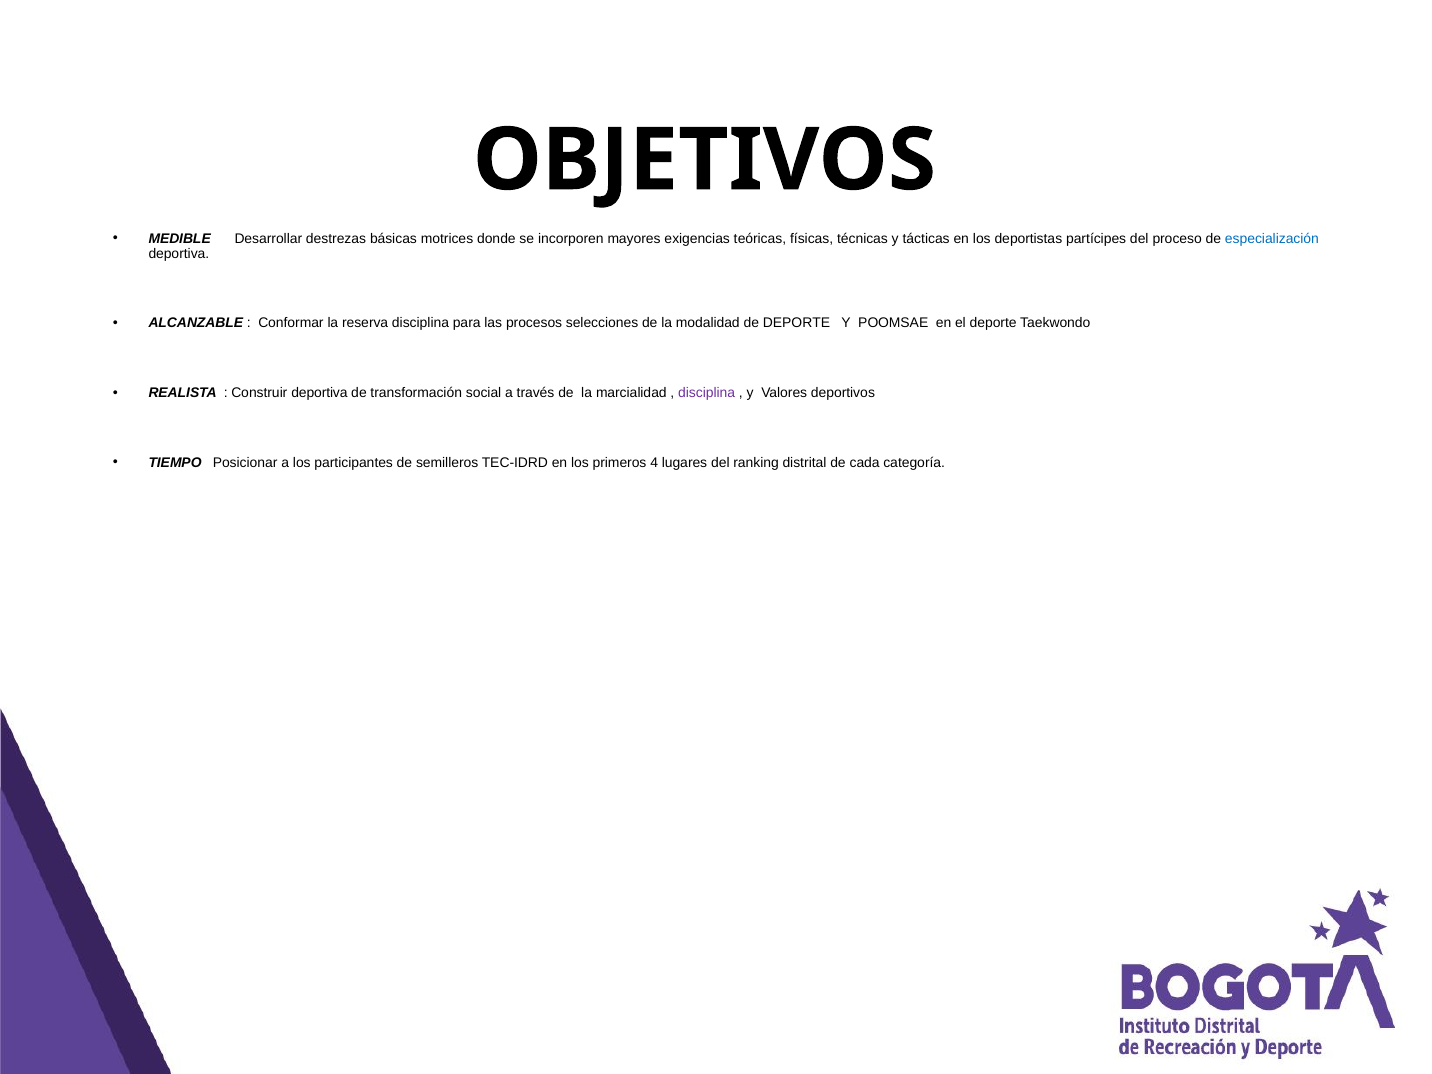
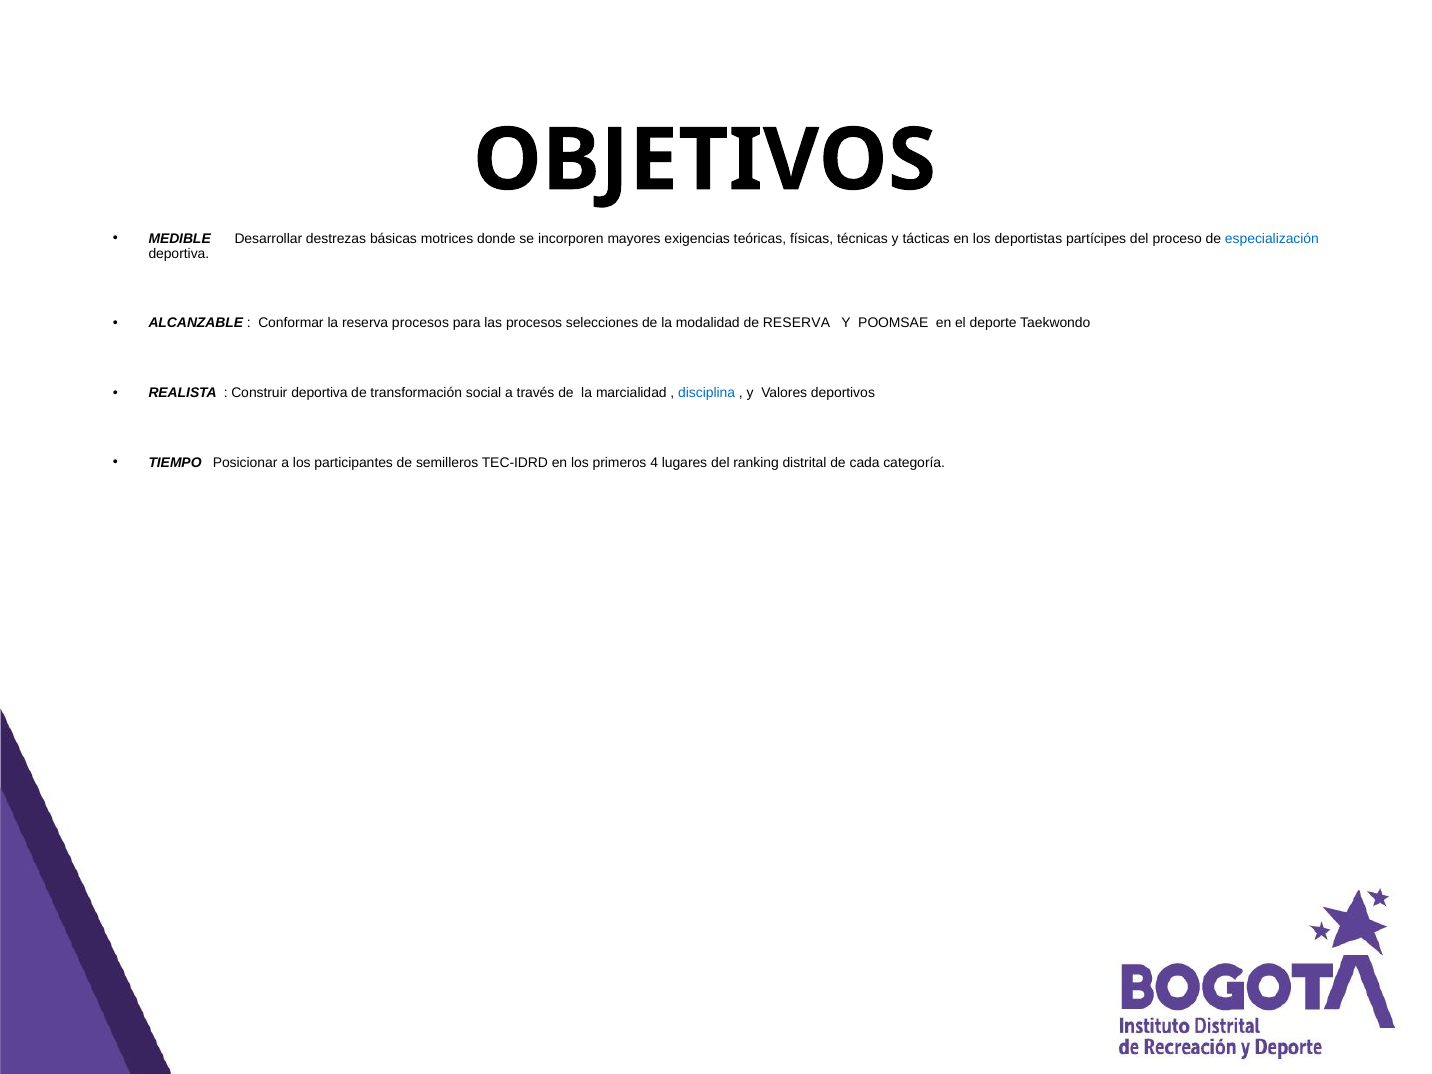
reserva disciplina: disciplina -> procesos
de DEPORTE: DEPORTE -> RESERVA
disciplina at (707, 393) colour: purple -> blue
